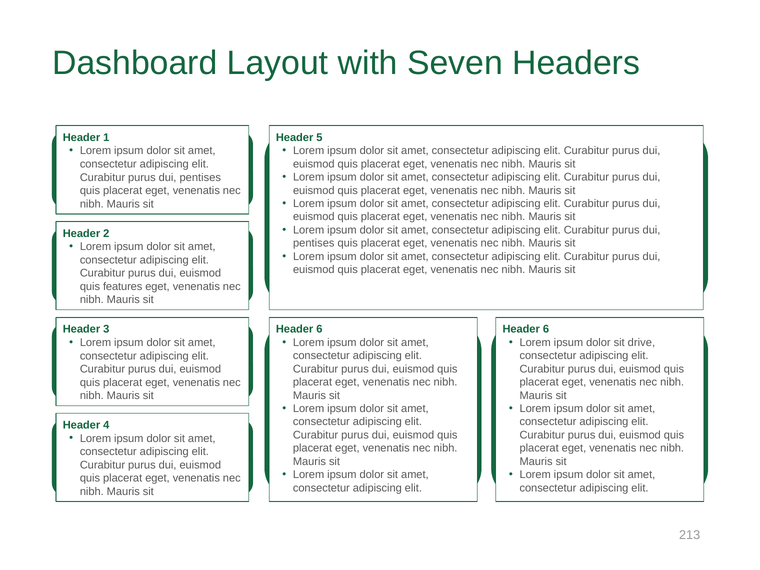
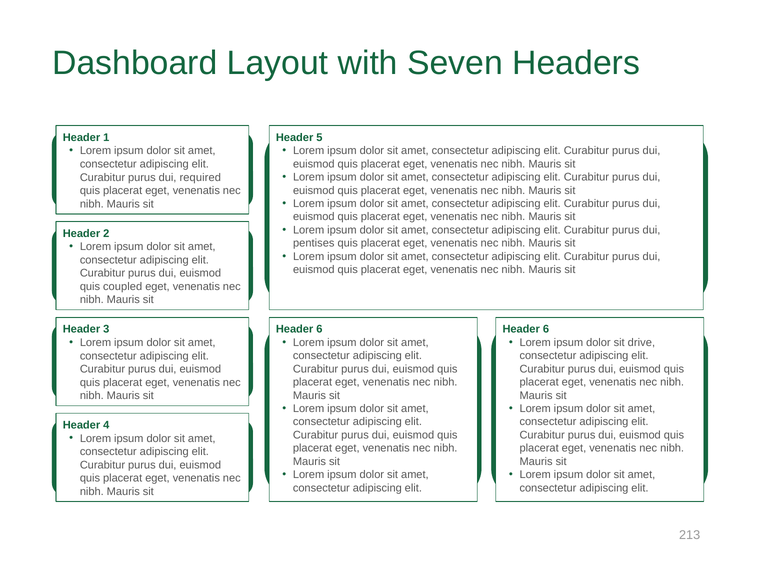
pentises at (200, 177): pentises -> required
features: features -> coupled
